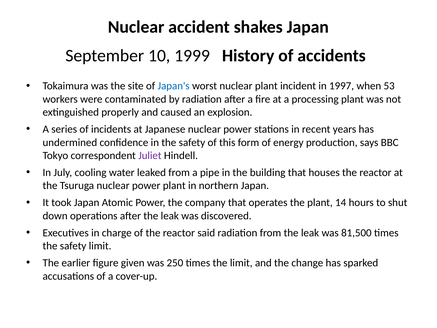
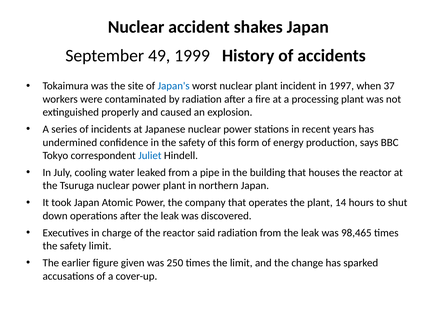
10: 10 -> 49
53: 53 -> 37
Juliet colour: purple -> blue
81,500: 81,500 -> 98,465
